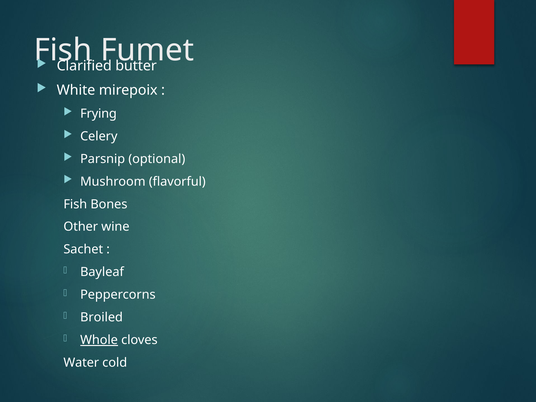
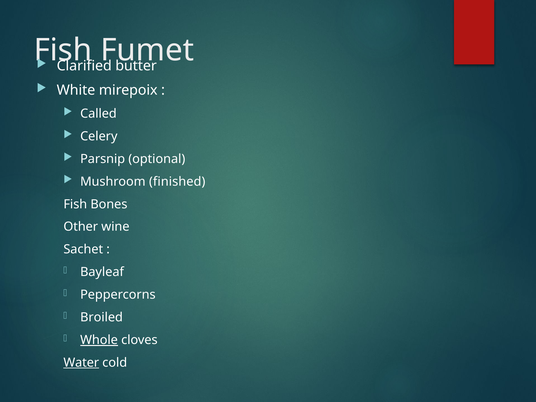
Frying: Frying -> Called
flavorful: flavorful -> finished
Water underline: none -> present
